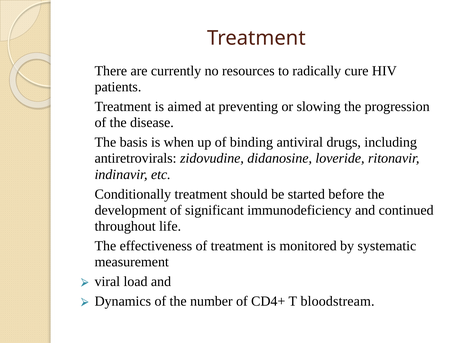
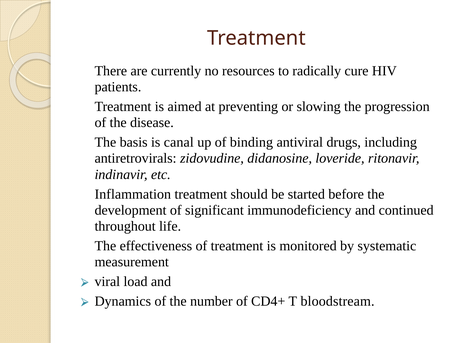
when: when -> canal
Conditionally: Conditionally -> Inflammation
